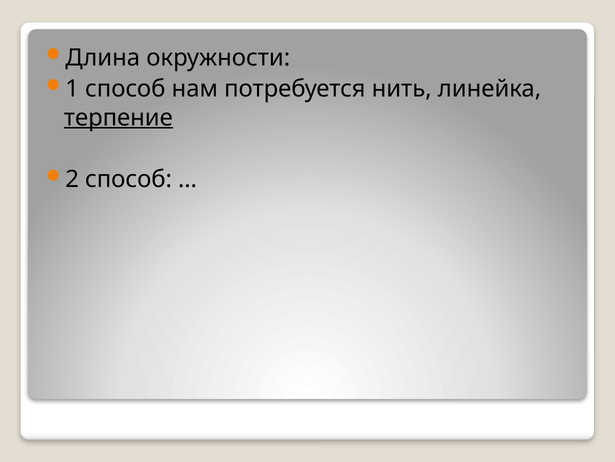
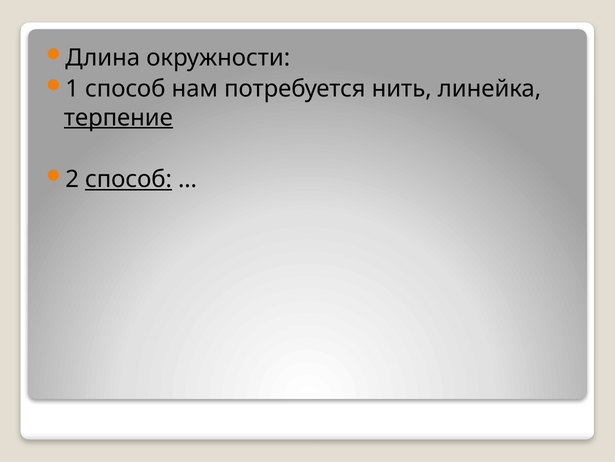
способ at (128, 179) underline: none -> present
